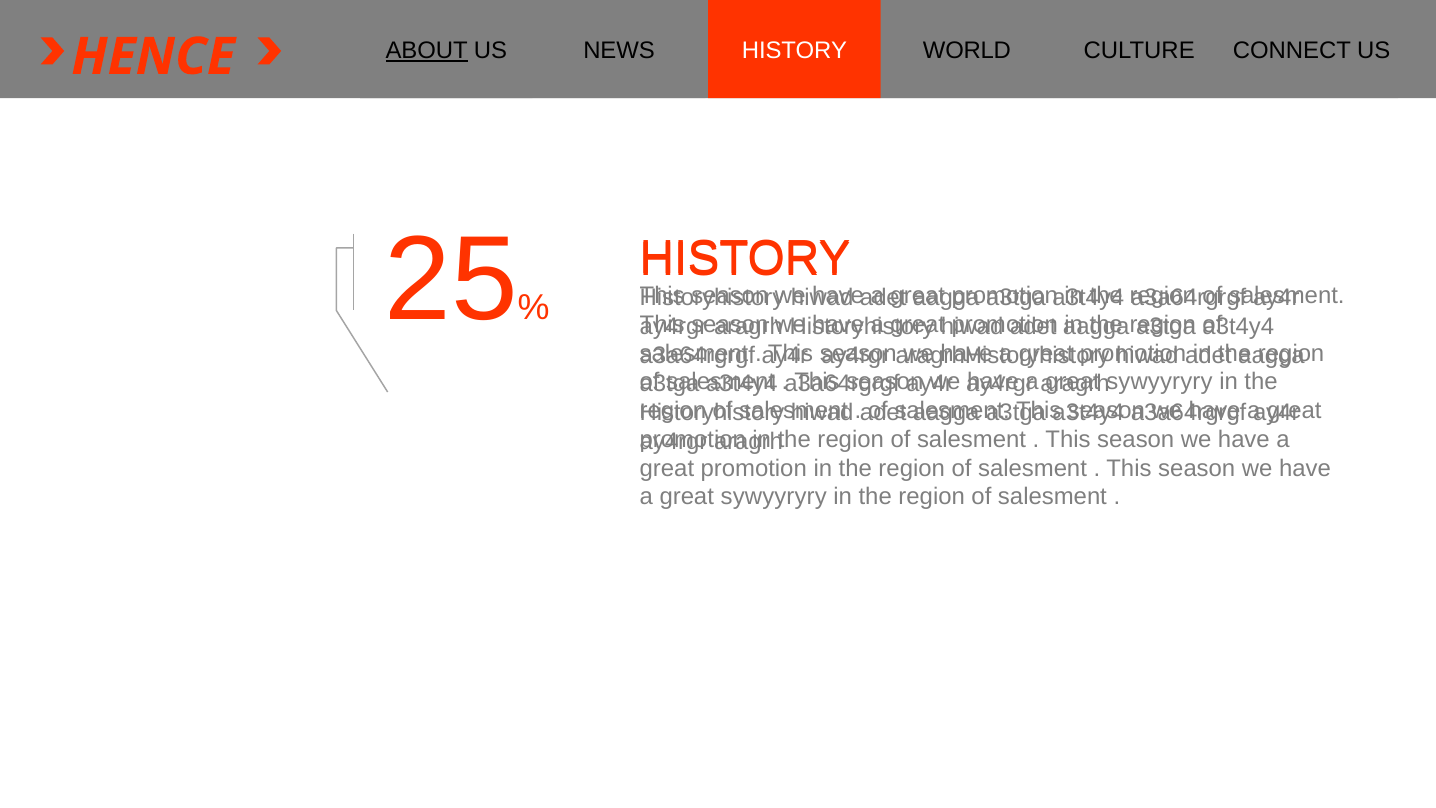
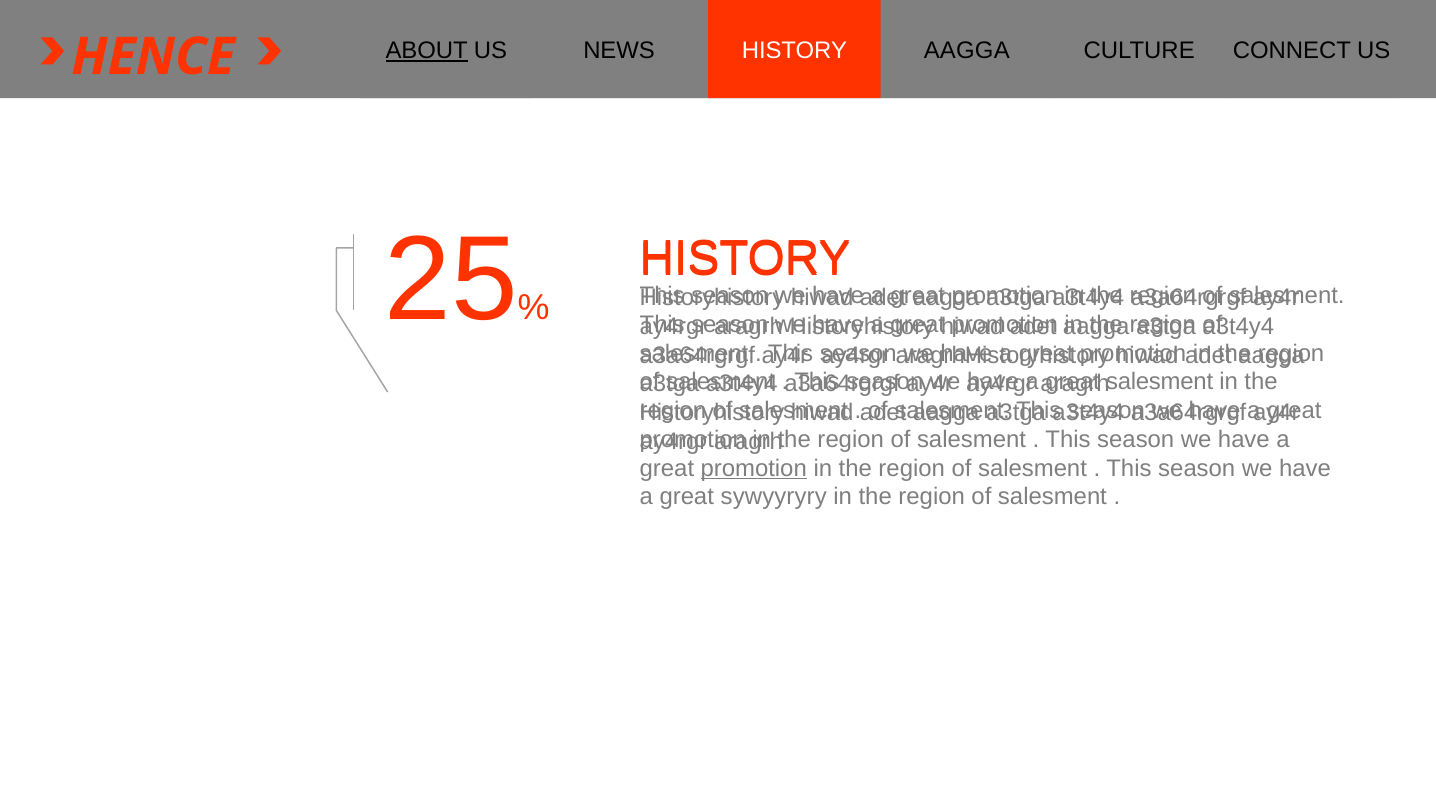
HISTORY WORLD: WORLD -> AAGGA
sywyyryry at (1159, 382): sywyyryry -> salesment
promotion at (754, 468) underline: none -> present
